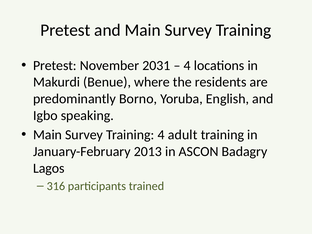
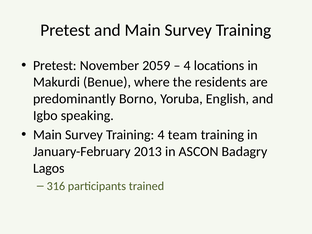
2031: 2031 -> 2059
adult: adult -> team
